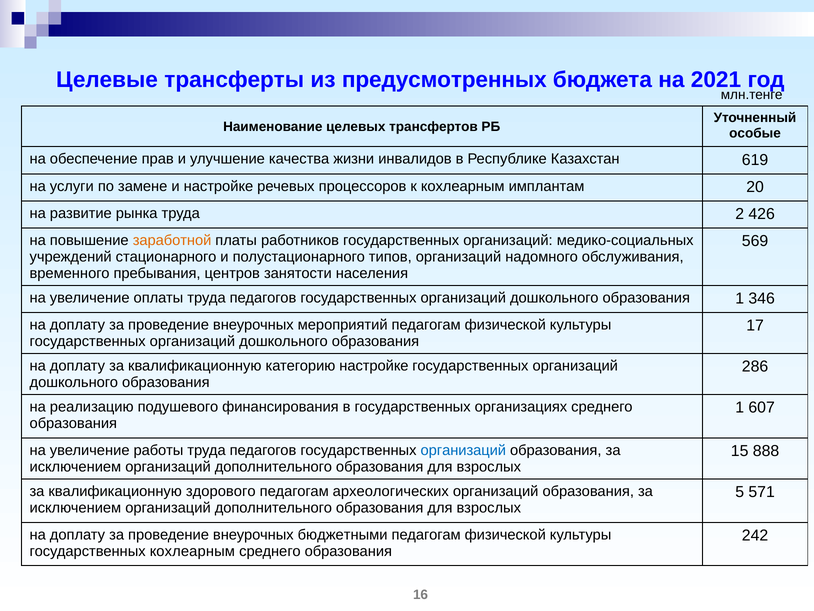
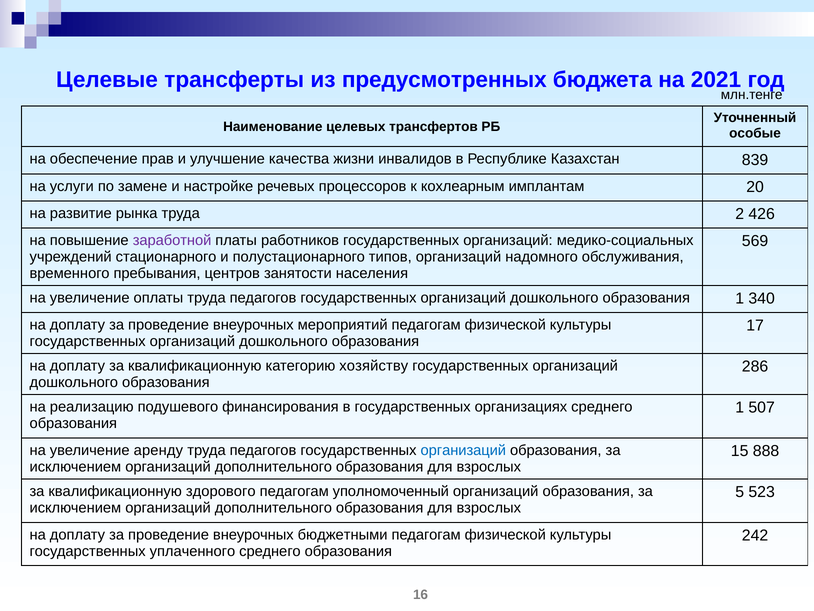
619: 619 -> 839
заработной colour: orange -> purple
346: 346 -> 340
категорию настройке: настройке -> хозяйству
607: 607 -> 507
работы: работы -> аренду
археологических: археологических -> уполномоченный
571: 571 -> 523
государственных кохлеарным: кохлеарным -> уплаченного
